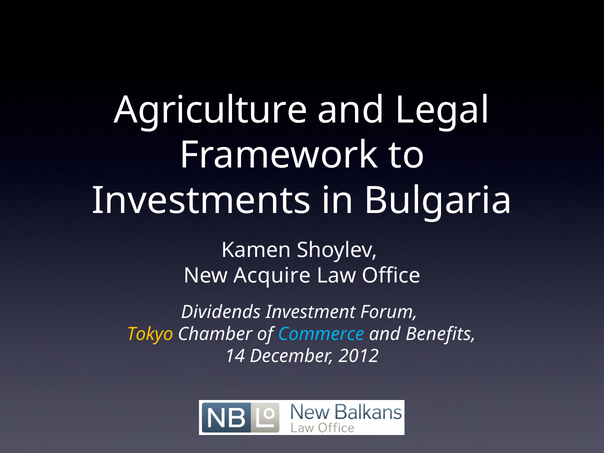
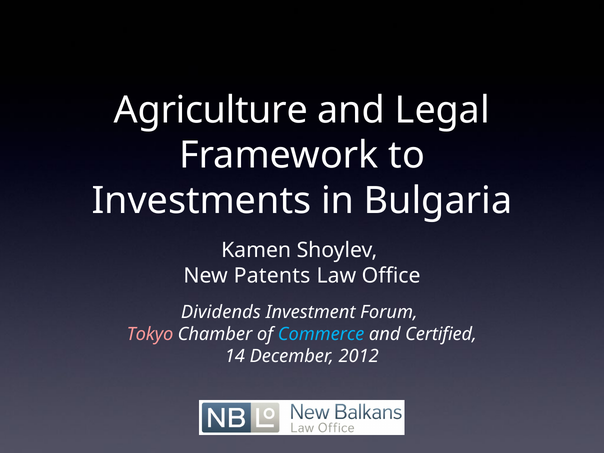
Acquire: Acquire -> Patents
Tokyo colour: yellow -> pink
Benefits: Benefits -> Certified
